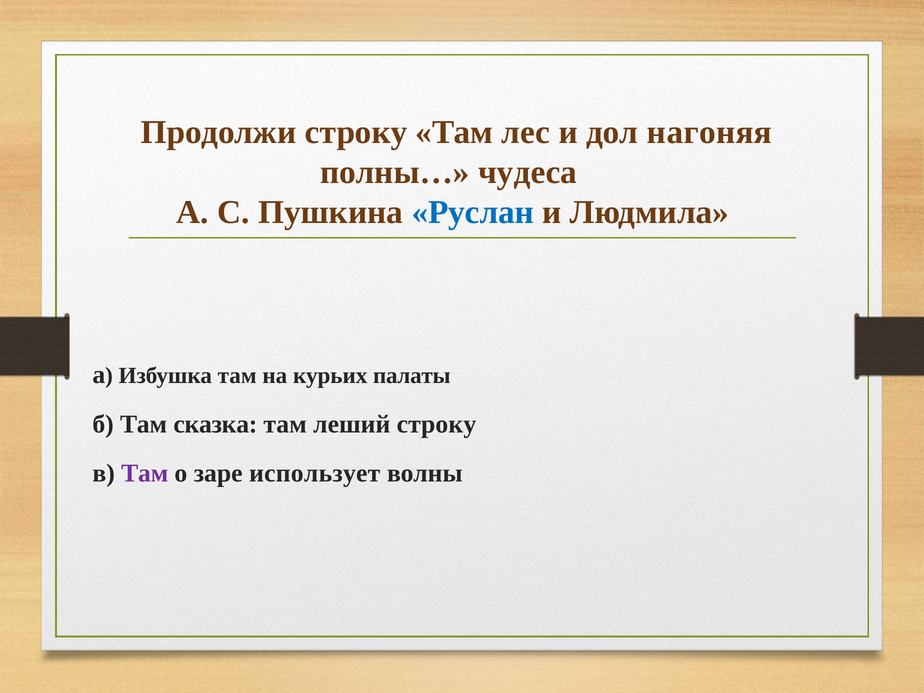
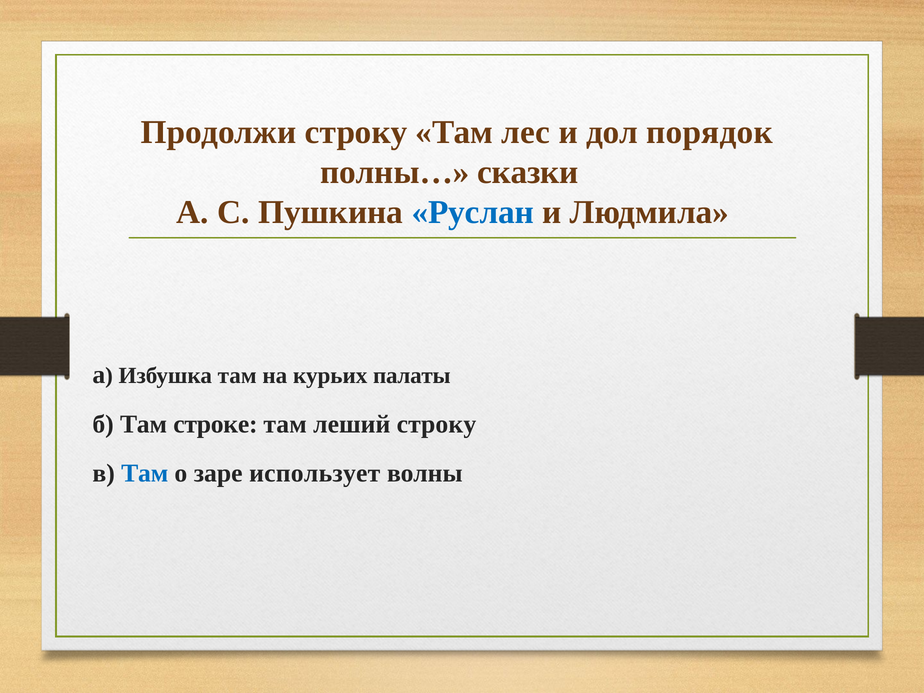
нагоняя: нагоняя -> порядок
чудеса: чудеса -> сказки
сказка: сказка -> строке
Там at (145, 473) colour: purple -> blue
